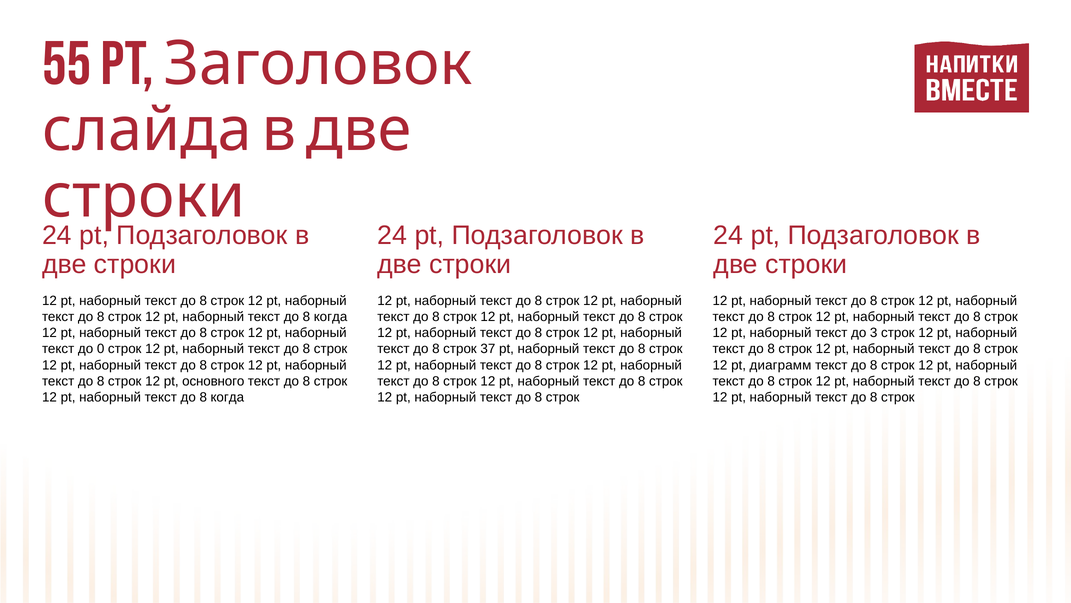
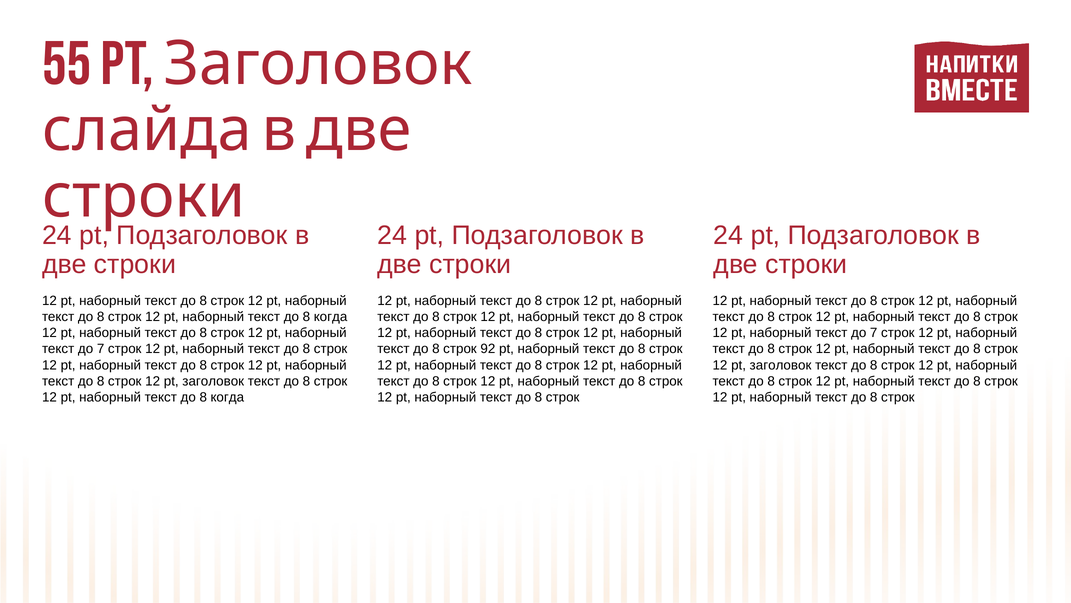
3 at (874, 333): 3 -> 7
0 at (101, 349): 0 -> 7
37: 37 -> 92
диаграмм at (780, 365): диаграмм -> заголовок
основного at (213, 381): основного -> заголовок
